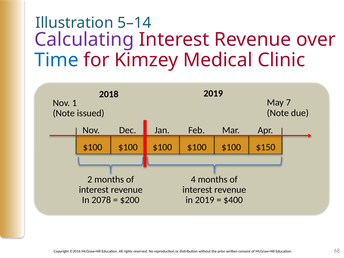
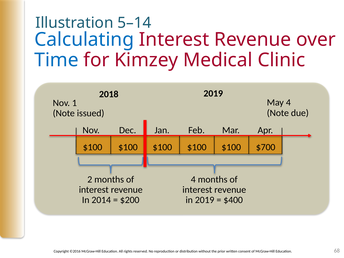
Calculating colour: purple -> blue
May 7: 7 -> 4
$150: $150 -> $700
2078: 2078 -> 2014
